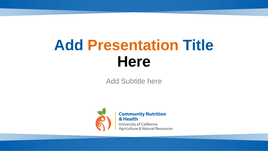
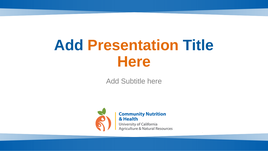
Here at (134, 62) colour: black -> orange
